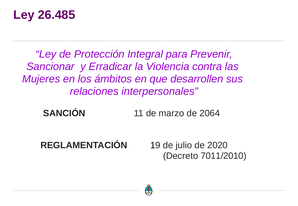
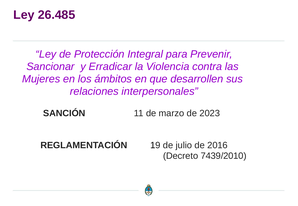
2064: 2064 -> 2023
2020: 2020 -> 2016
7011/2010: 7011/2010 -> 7439/2010
